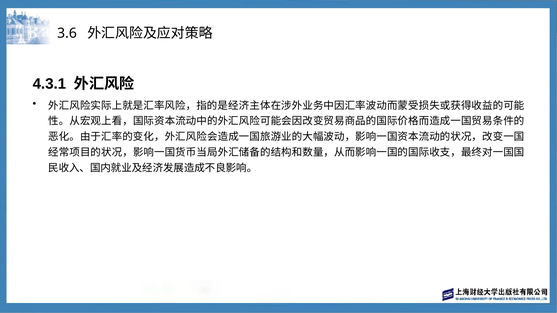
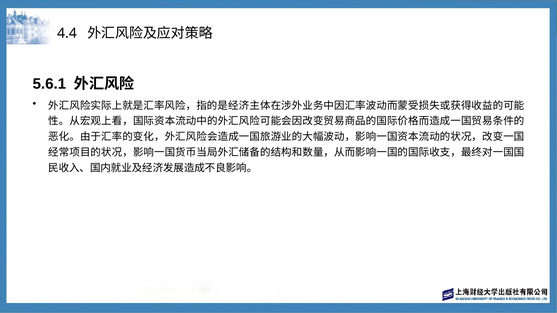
3.6: 3.6 -> 4.4
4.3.1: 4.3.1 -> 5.6.1
